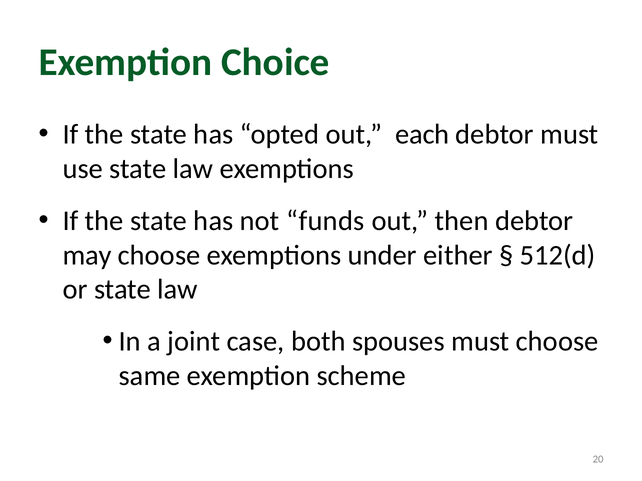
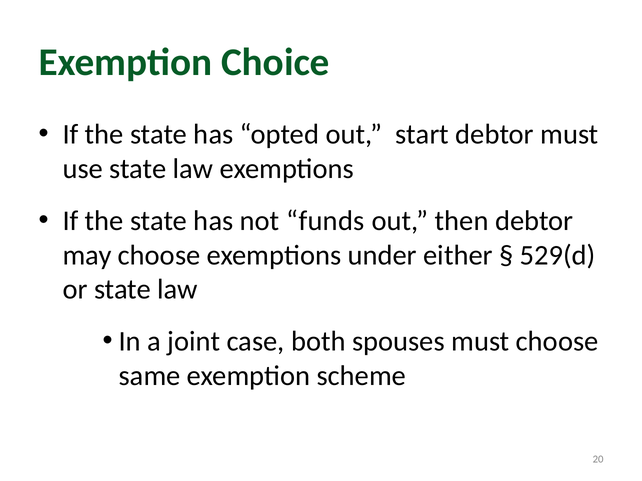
each: each -> start
512(d: 512(d -> 529(d
